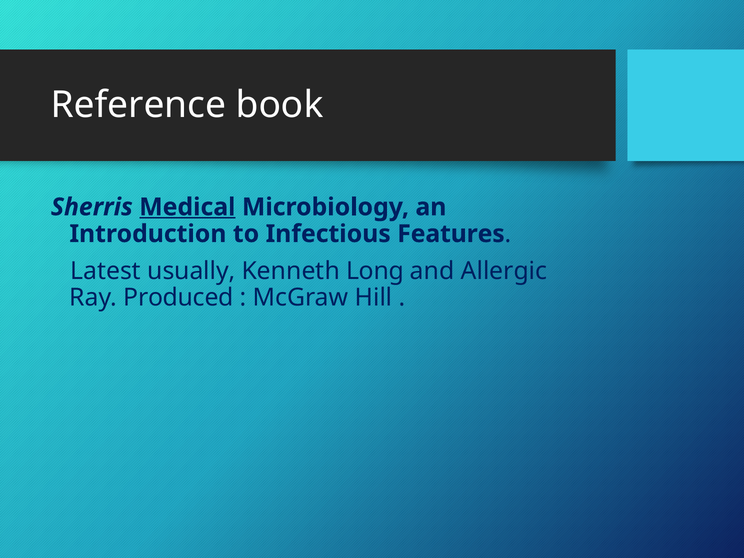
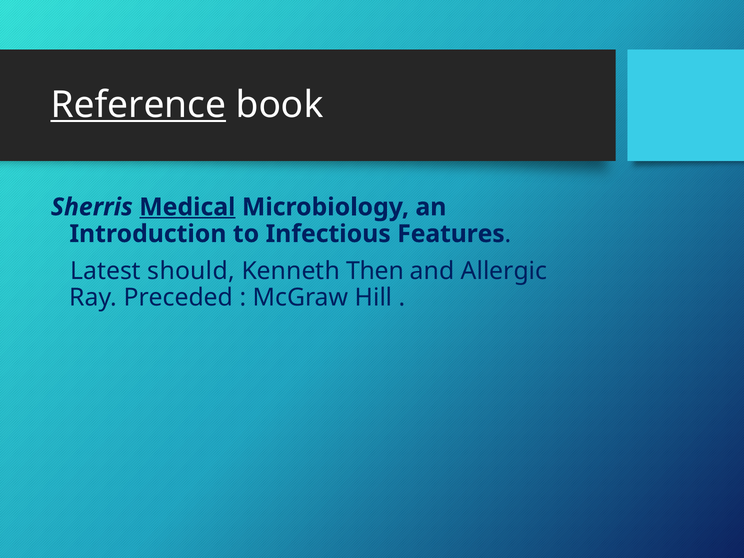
Reference underline: none -> present
usually: usually -> should
Long: Long -> Then
Produced: Produced -> Preceded
